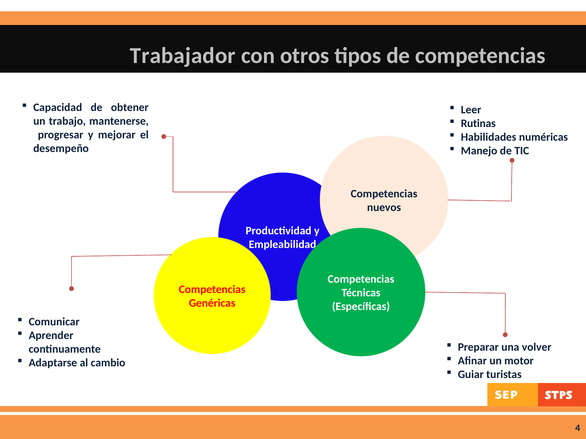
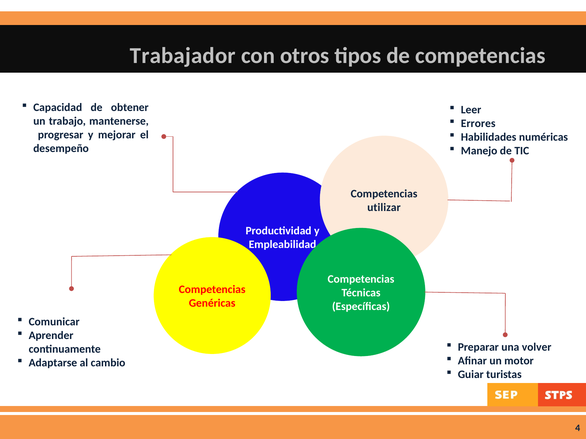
Rutinas: Rutinas -> Errores
nuevos: nuevos -> utilizar
